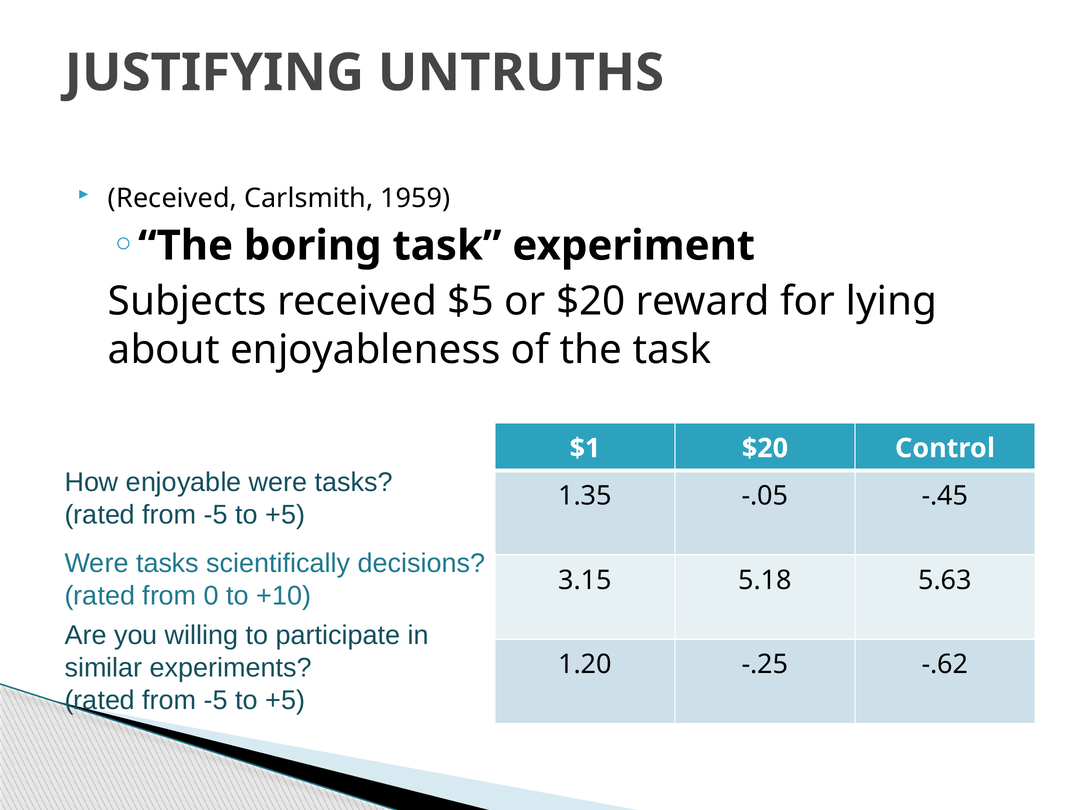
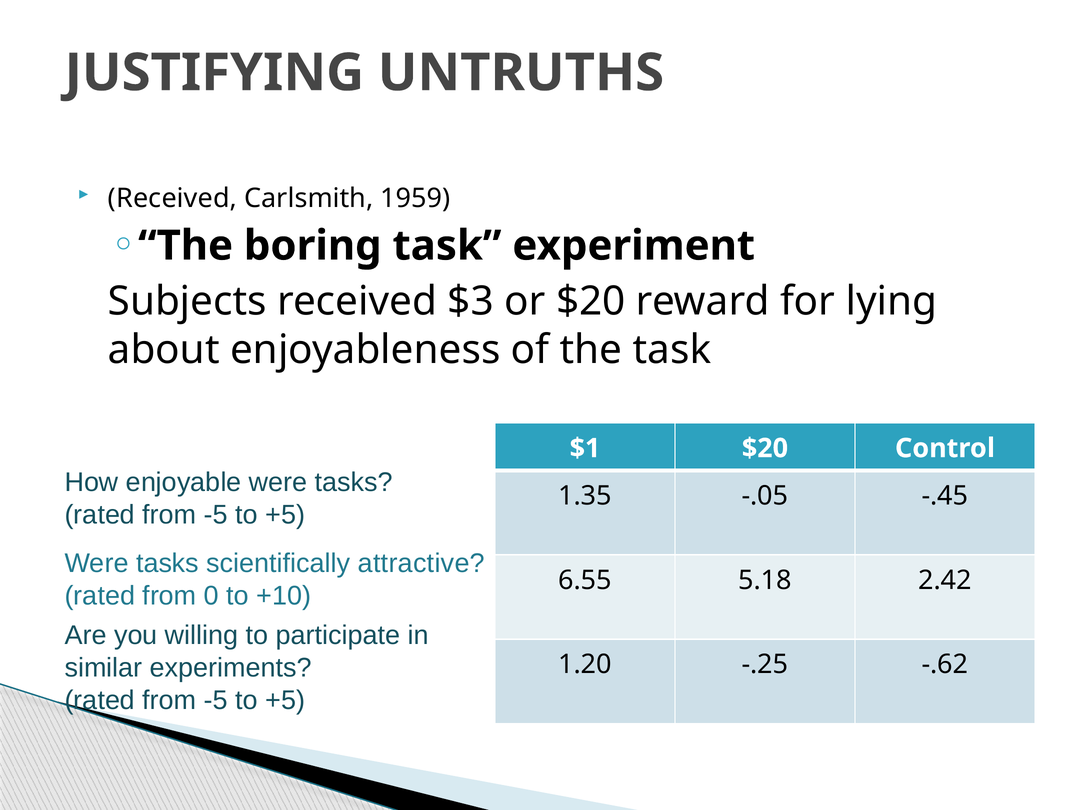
$5: $5 -> $3
decisions: decisions -> attractive
3.15: 3.15 -> 6.55
5.63: 5.63 -> 2.42
